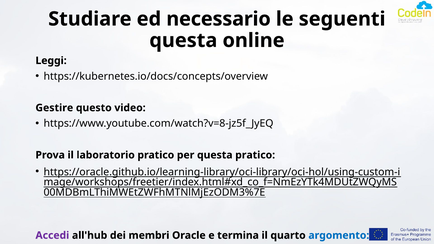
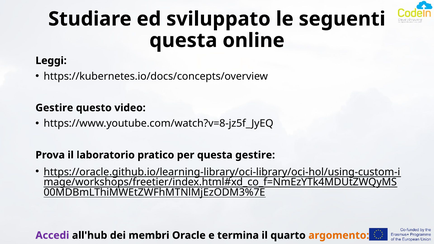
necessario: necessario -> sviluppato
questa pratico: pratico -> gestire
argomento colour: blue -> orange
